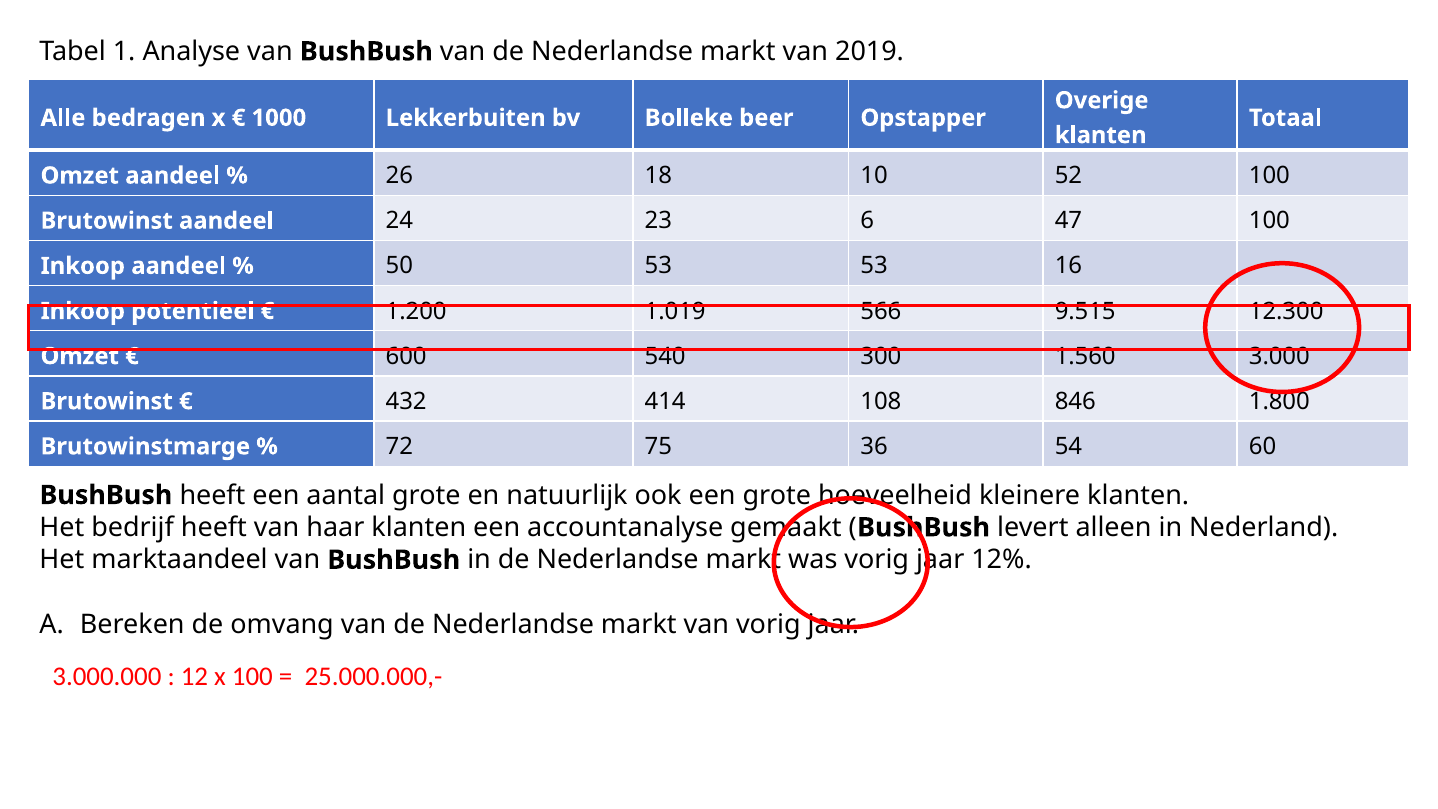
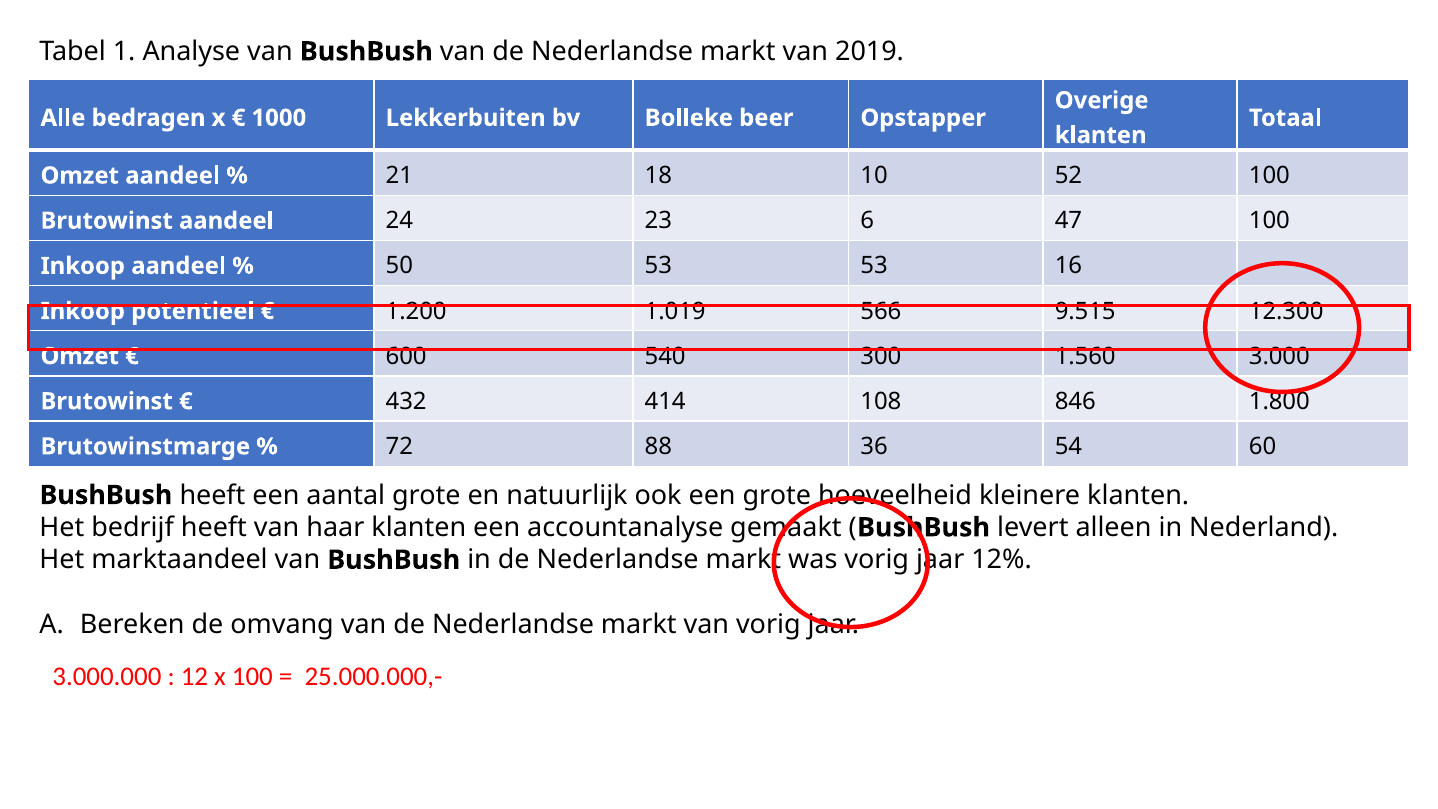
26: 26 -> 21
75: 75 -> 88
